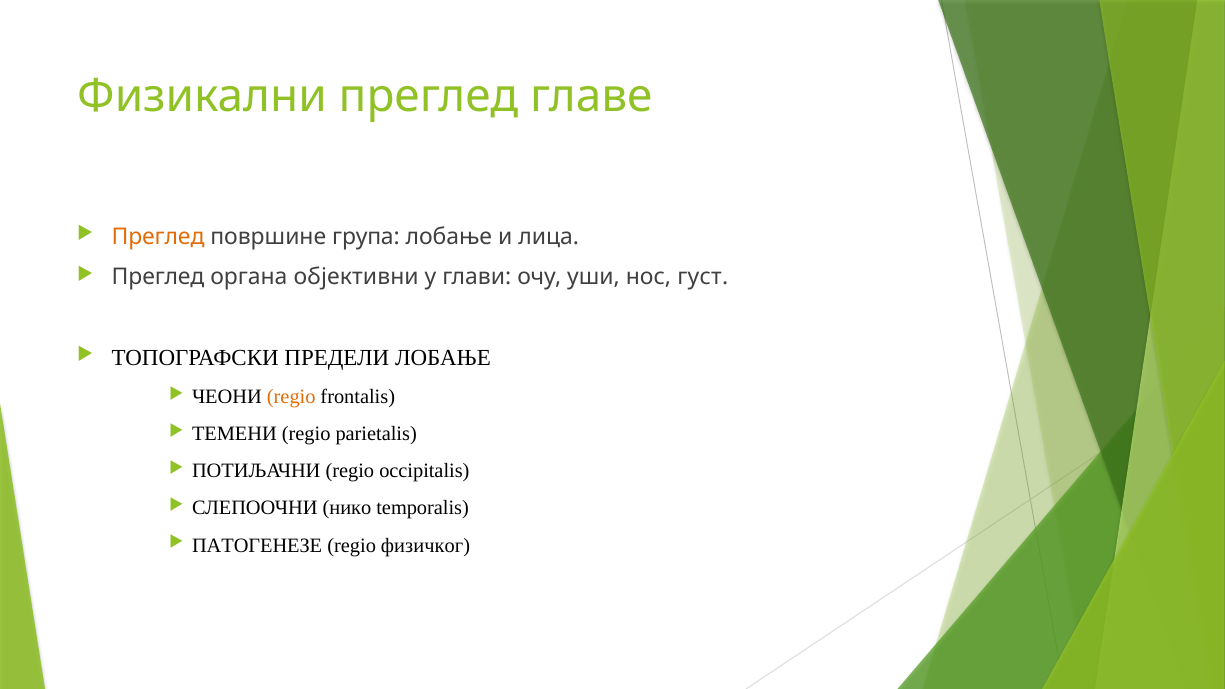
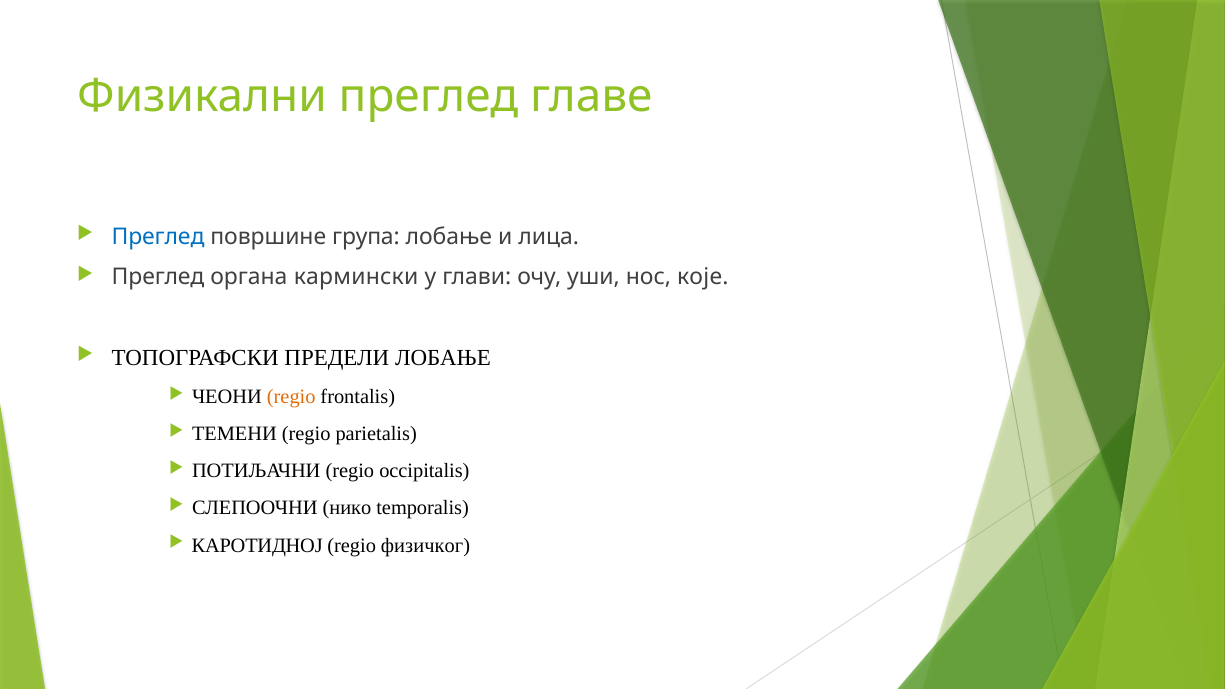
Преглед at (158, 237) colour: orange -> blue
објективни: објективни -> кармински
густ: густ -> које
ПАТОГЕНЕЗЕ: ПАТОГЕНЕЗЕ -> КАРОТИДНОЈ
